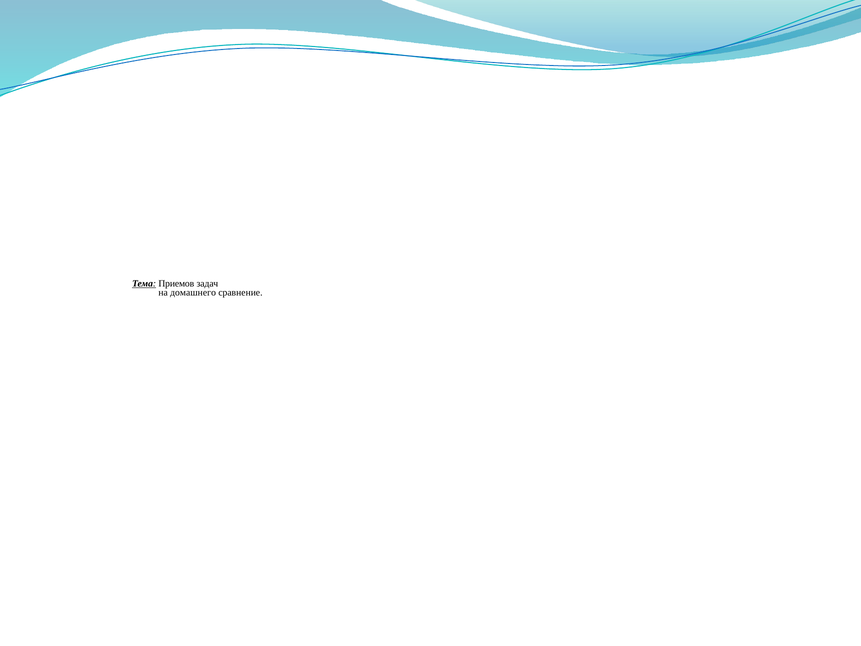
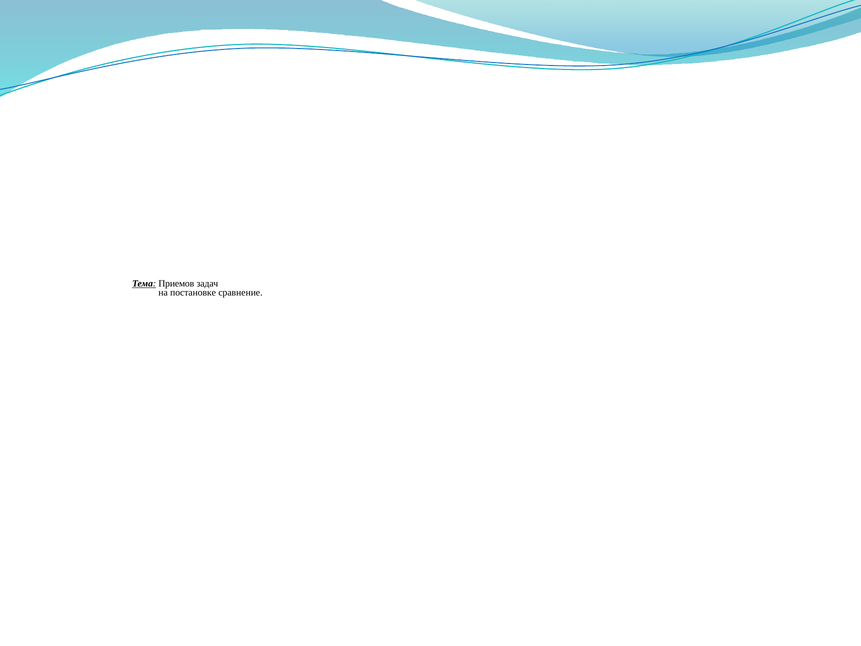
домашнего: домашнего -> постановке
